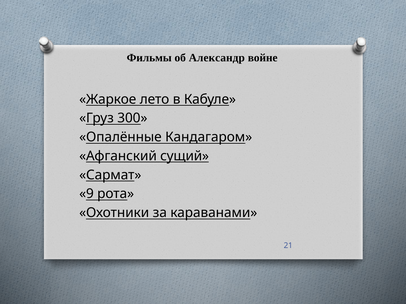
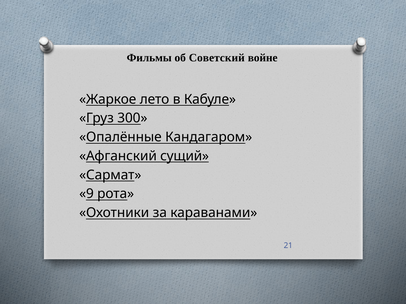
Александр: Александр -> Советский
